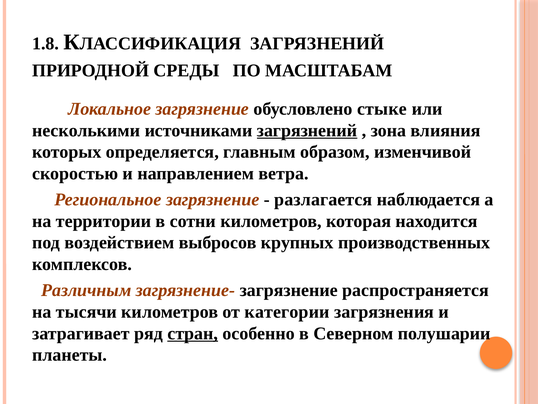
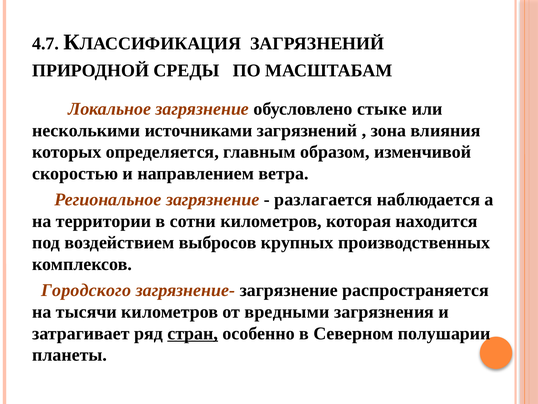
1.8: 1.8 -> 4.7
загрязнений at (307, 130) underline: present -> none
Различным: Различным -> Городского
категории: категории -> вредными
